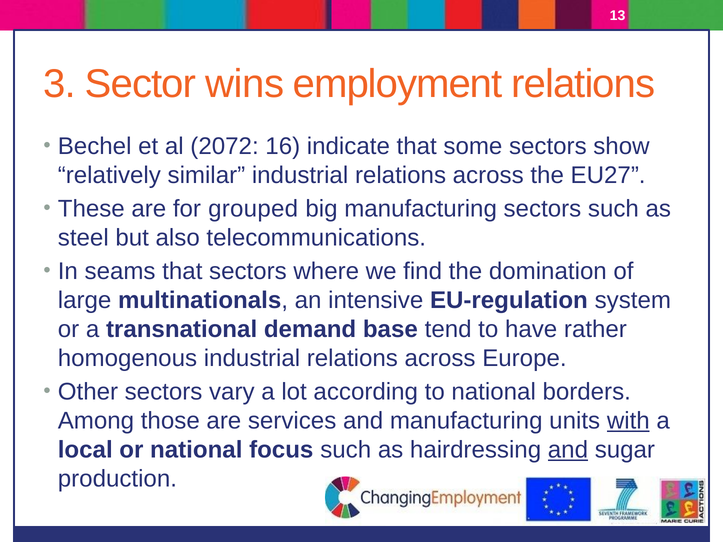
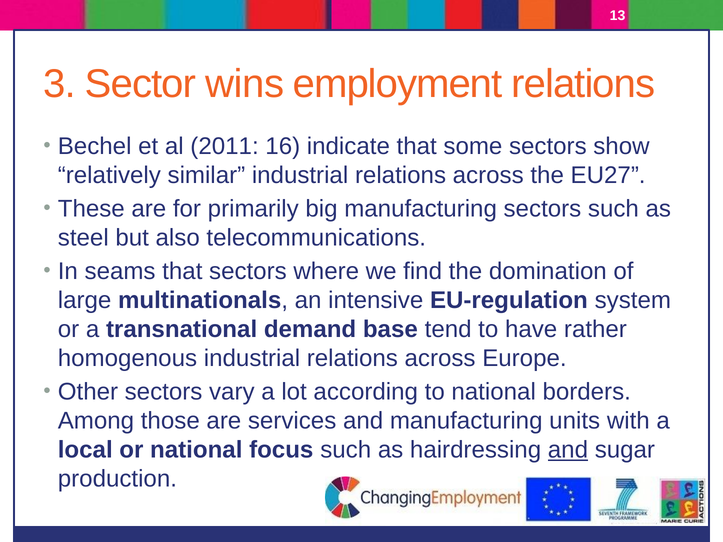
2072: 2072 -> 2011
grouped: grouped -> primarily
with underline: present -> none
